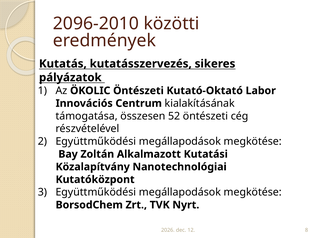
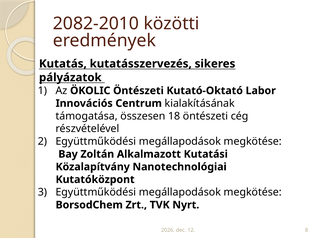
2096-2010: 2096-2010 -> 2082-2010
52: 52 -> 18
